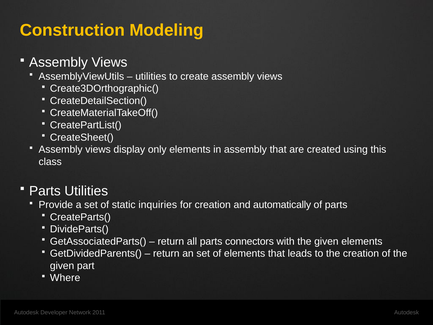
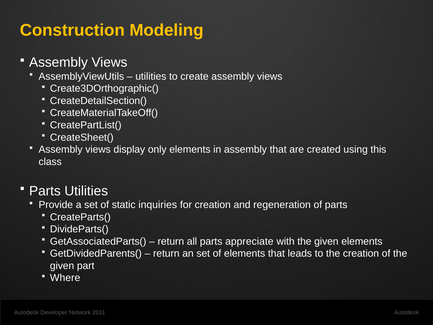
automatically: automatically -> regeneration
connectors: connectors -> appreciate
